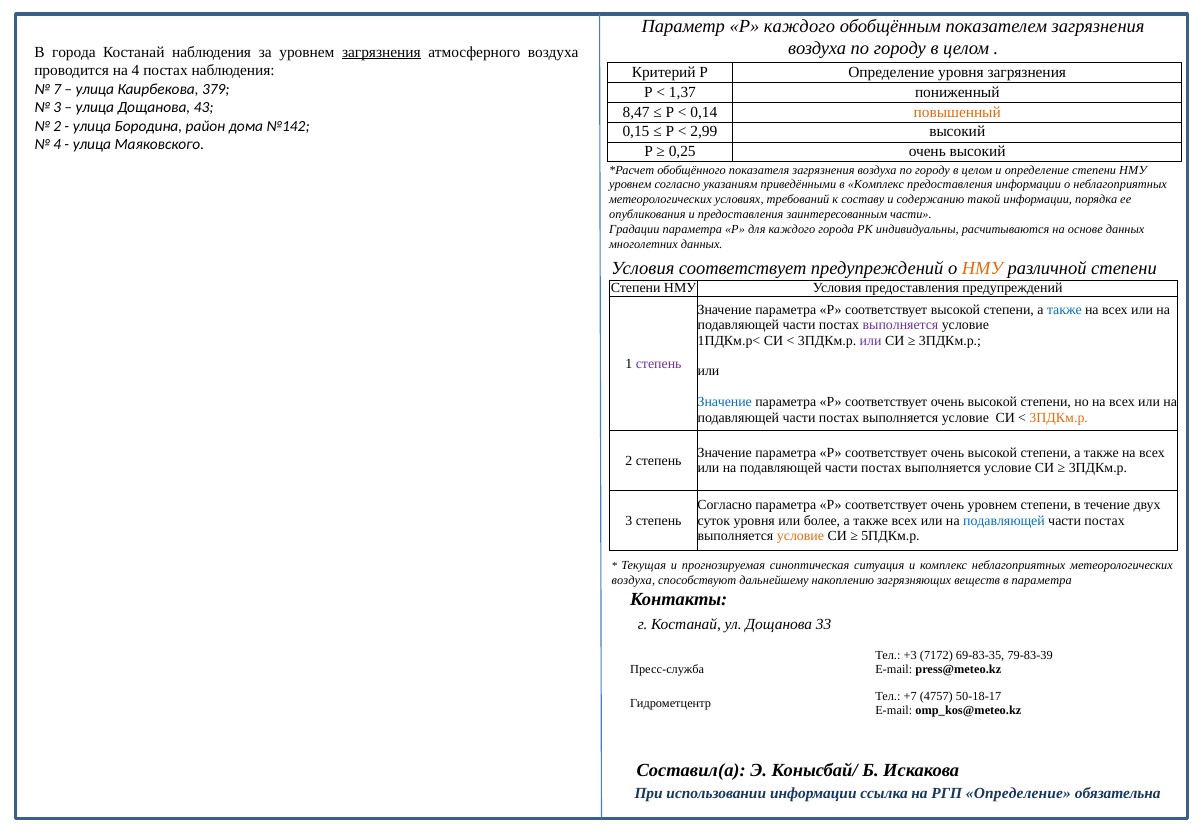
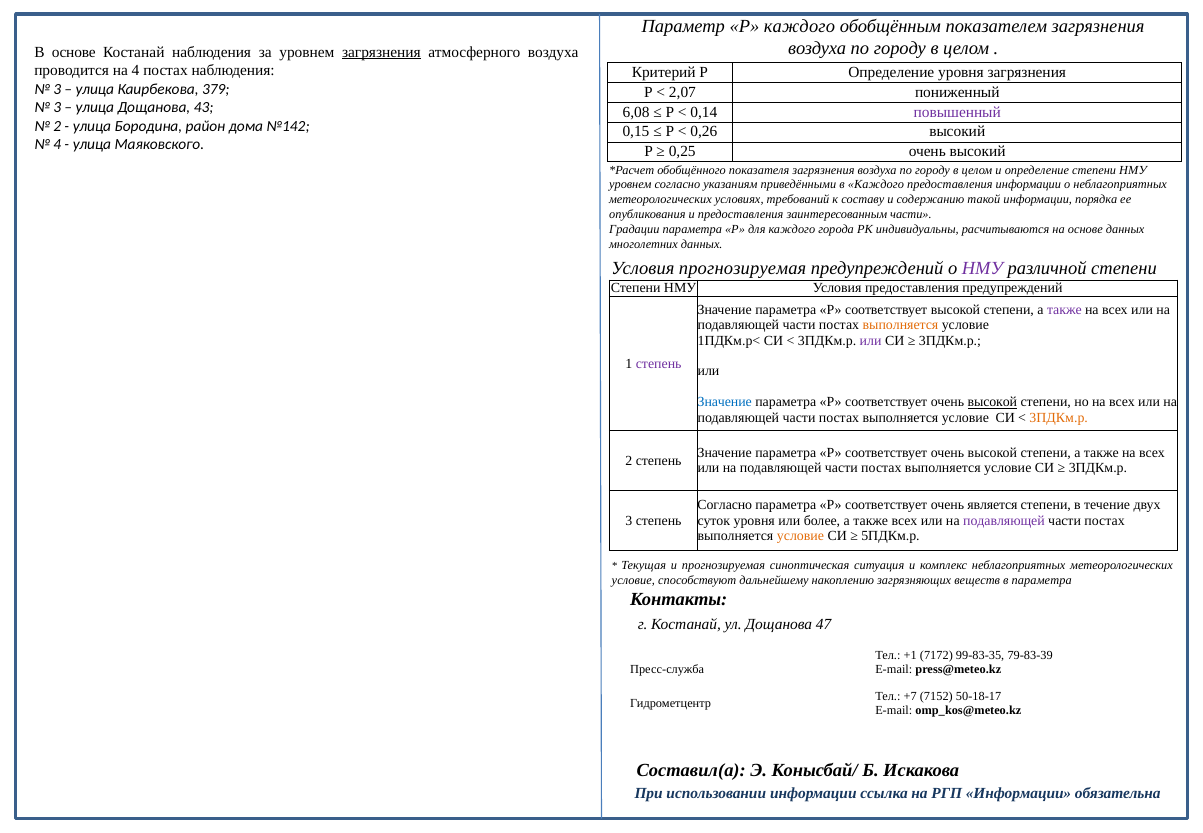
В города: города -> основе
7 at (57, 89): 7 -> 3
1,37: 1,37 -> 2,07
8,47: 8,47 -> 6,08
повышенный colour: orange -> purple
2,99: 2,99 -> 0,26
в Комплекс: Комплекс -> Каждого
Условия соответствует: соответствует -> прогнозируемая
НМУ at (982, 269) colour: orange -> purple
также at (1064, 310) colour: blue -> purple
выполняется at (900, 325) colour: purple -> orange
высокой at (992, 402) underline: none -> present
очень уровнем: уровнем -> является
подавляющей at (1004, 521) colour: blue -> purple
воздуха at (633, 580): воздуха -> условие
33: 33 -> 47
+3: +3 -> +1
69-83-35: 69-83-35 -> 99-83-35
4757: 4757 -> 7152
РГП Определение: Определение -> Информации
